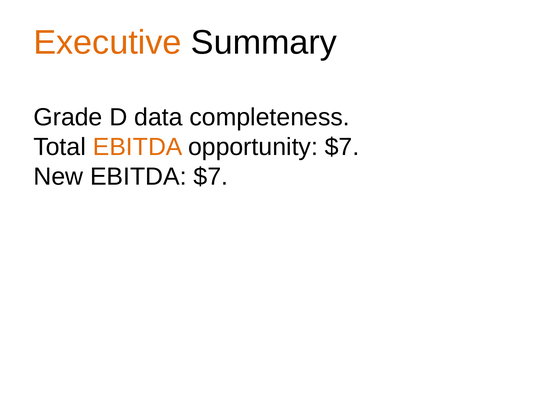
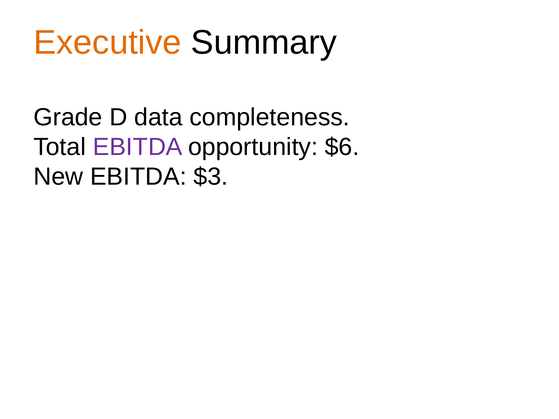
EBITDA at (138, 147) colour: orange -> purple
opportunity $7: $7 -> $6
EBITDA $7: $7 -> $3
